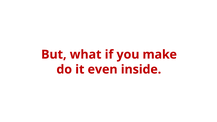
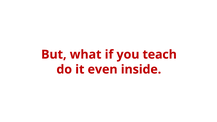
make: make -> teach
